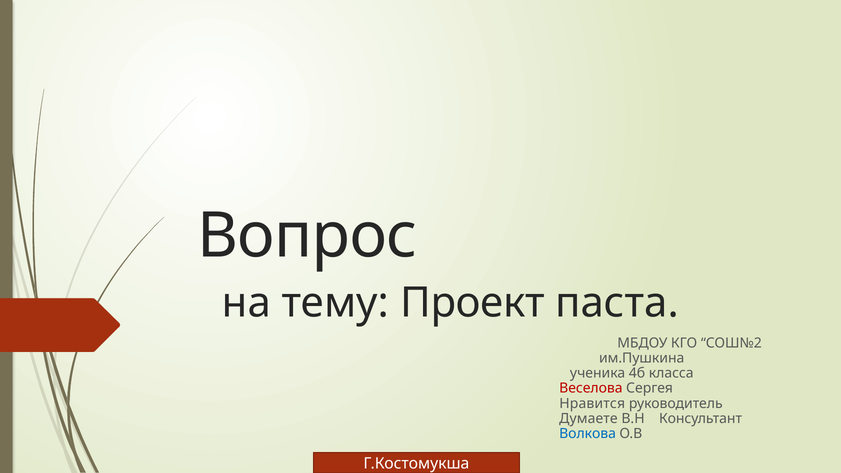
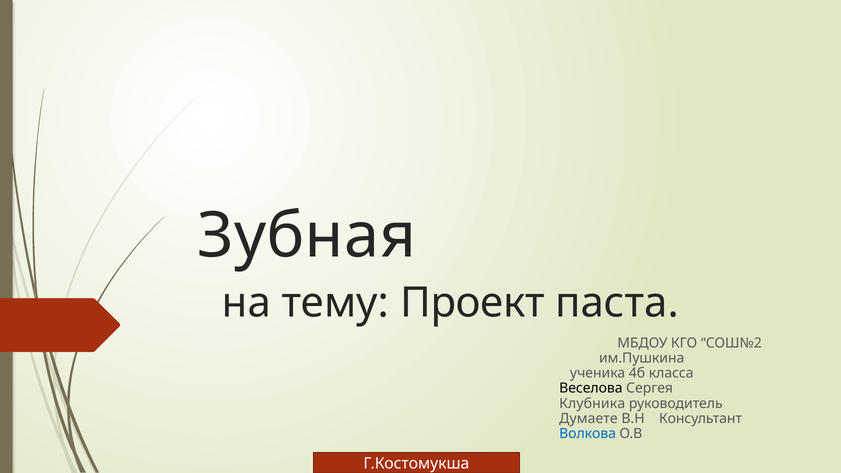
Вопрос: Вопрос -> Зубная
Веселова colour: red -> black
Нравится: Нравится -> Клубника
